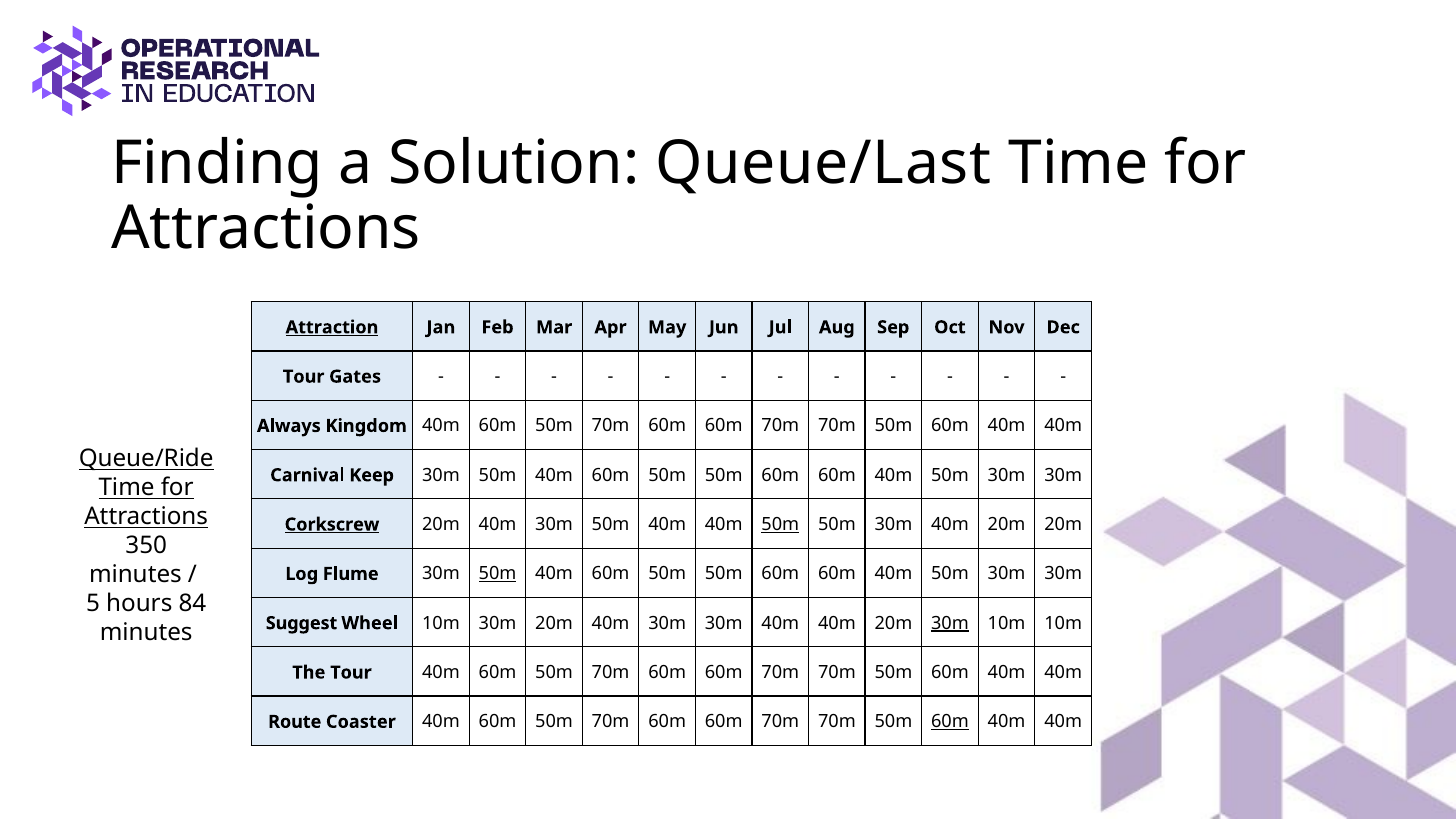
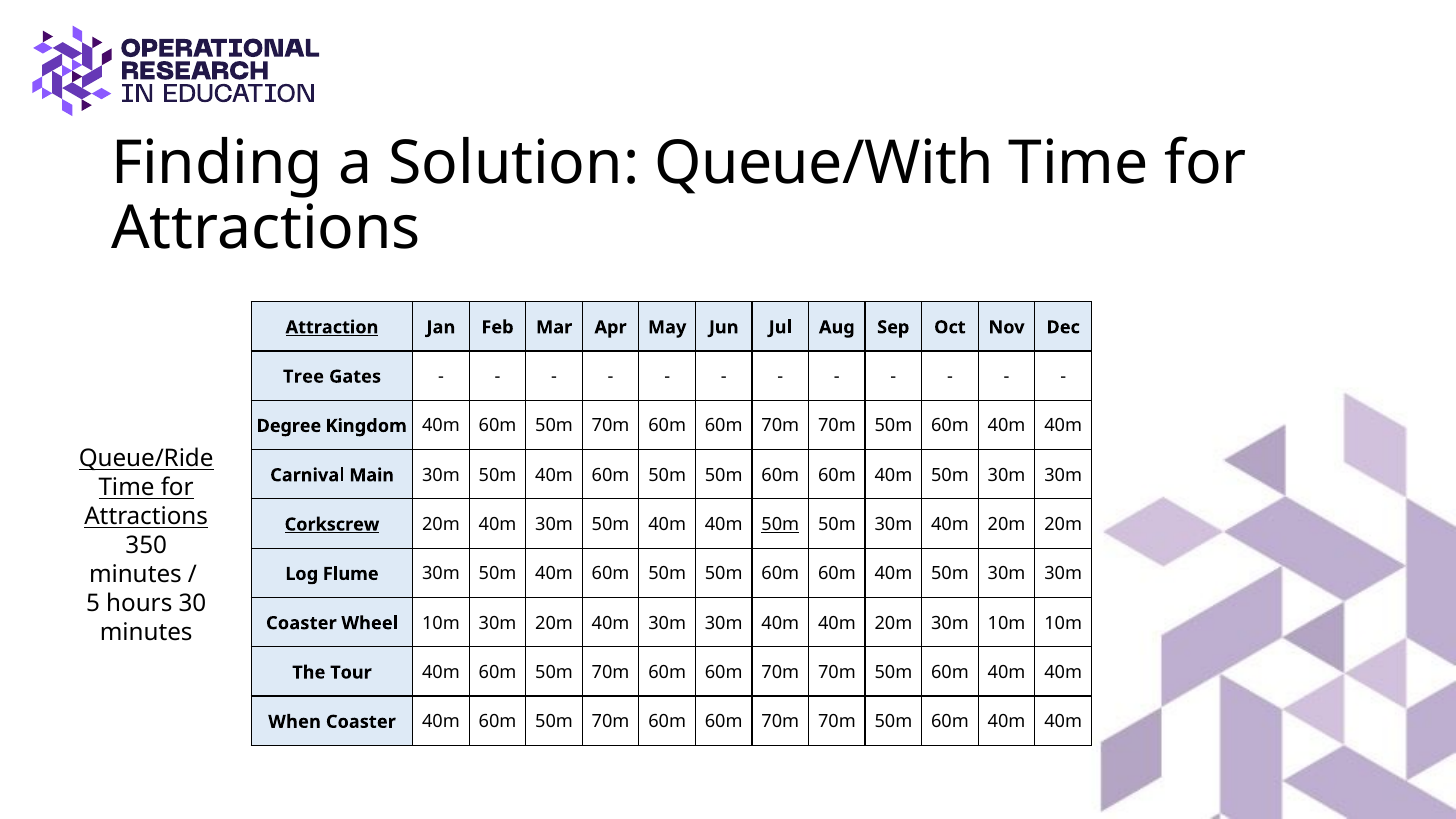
Queue/Last: Queue/Last -> Queue/With
Tour at (304, 377): Tour -> Tree
Always: Always -> Degree
Keep: Keep -> Main
50m at (498, 574) underline: present -> none
84: 84 -> 30
Suggest at (302, 623): Suggest -> Coaster
30m at (950, 623) underline: present -> none
Route: Route -> When
60m at (950, 722) underline: present -> none
